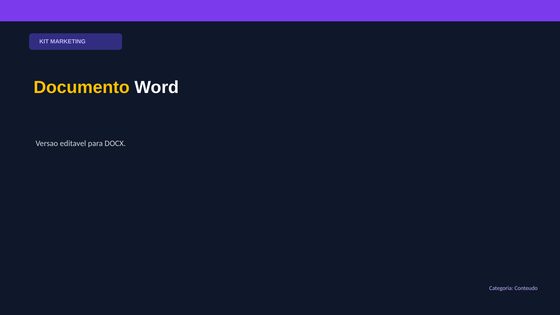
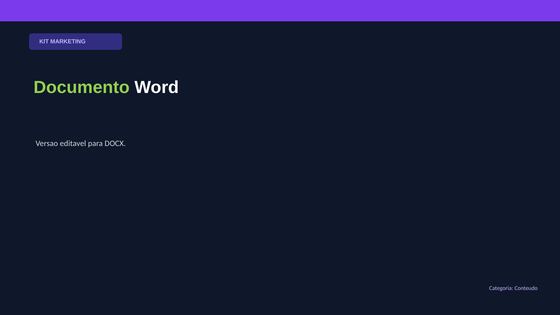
Documento colour: yellow -> light green
